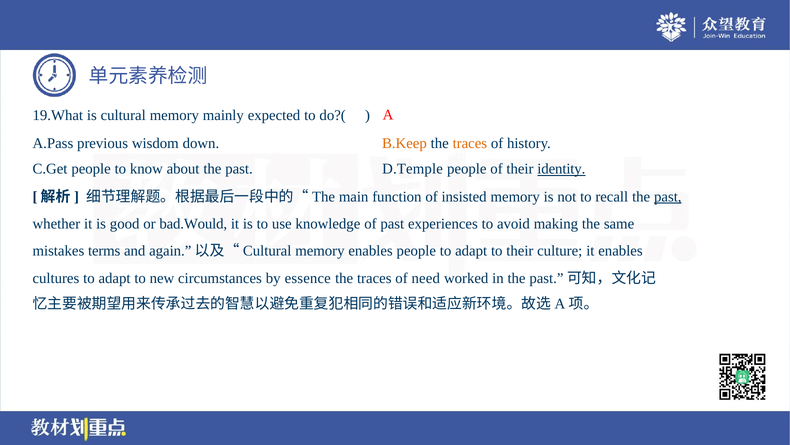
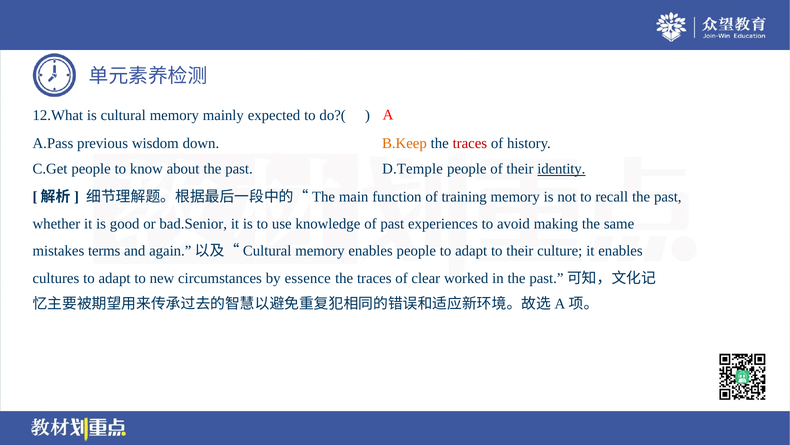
19.What: 19.What -> 12.What
traces at (470, 143) colour: orange -> red
insisted: insisted -> training
past at (668, 196) underline: present -> none
bad.Would: bad.Would -> bad.Senior
need: need -> clear
